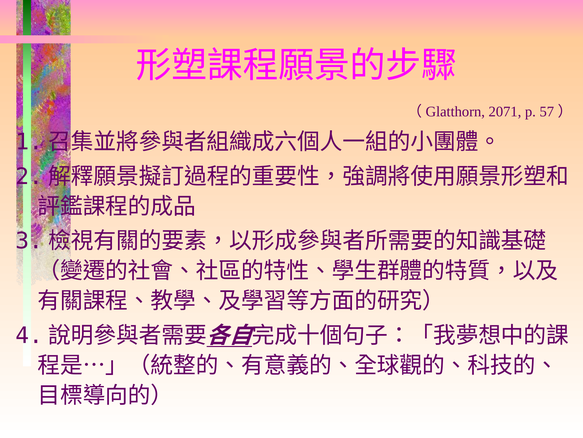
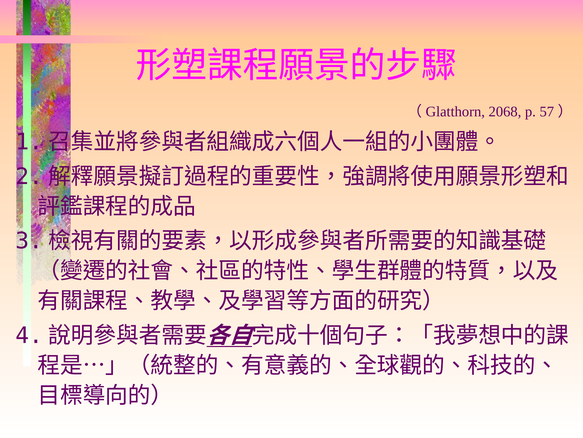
2071: 2071 -> 2068
